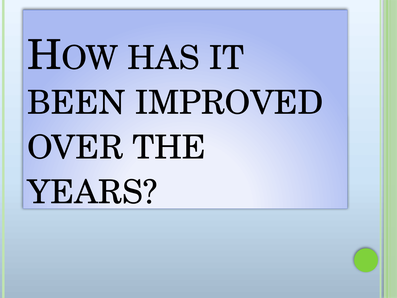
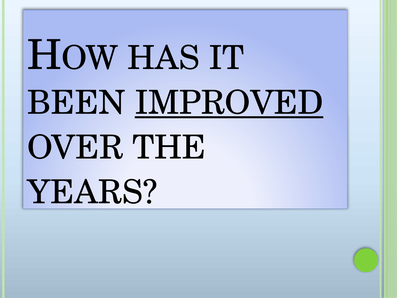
IMPROVED underline: none -> present
